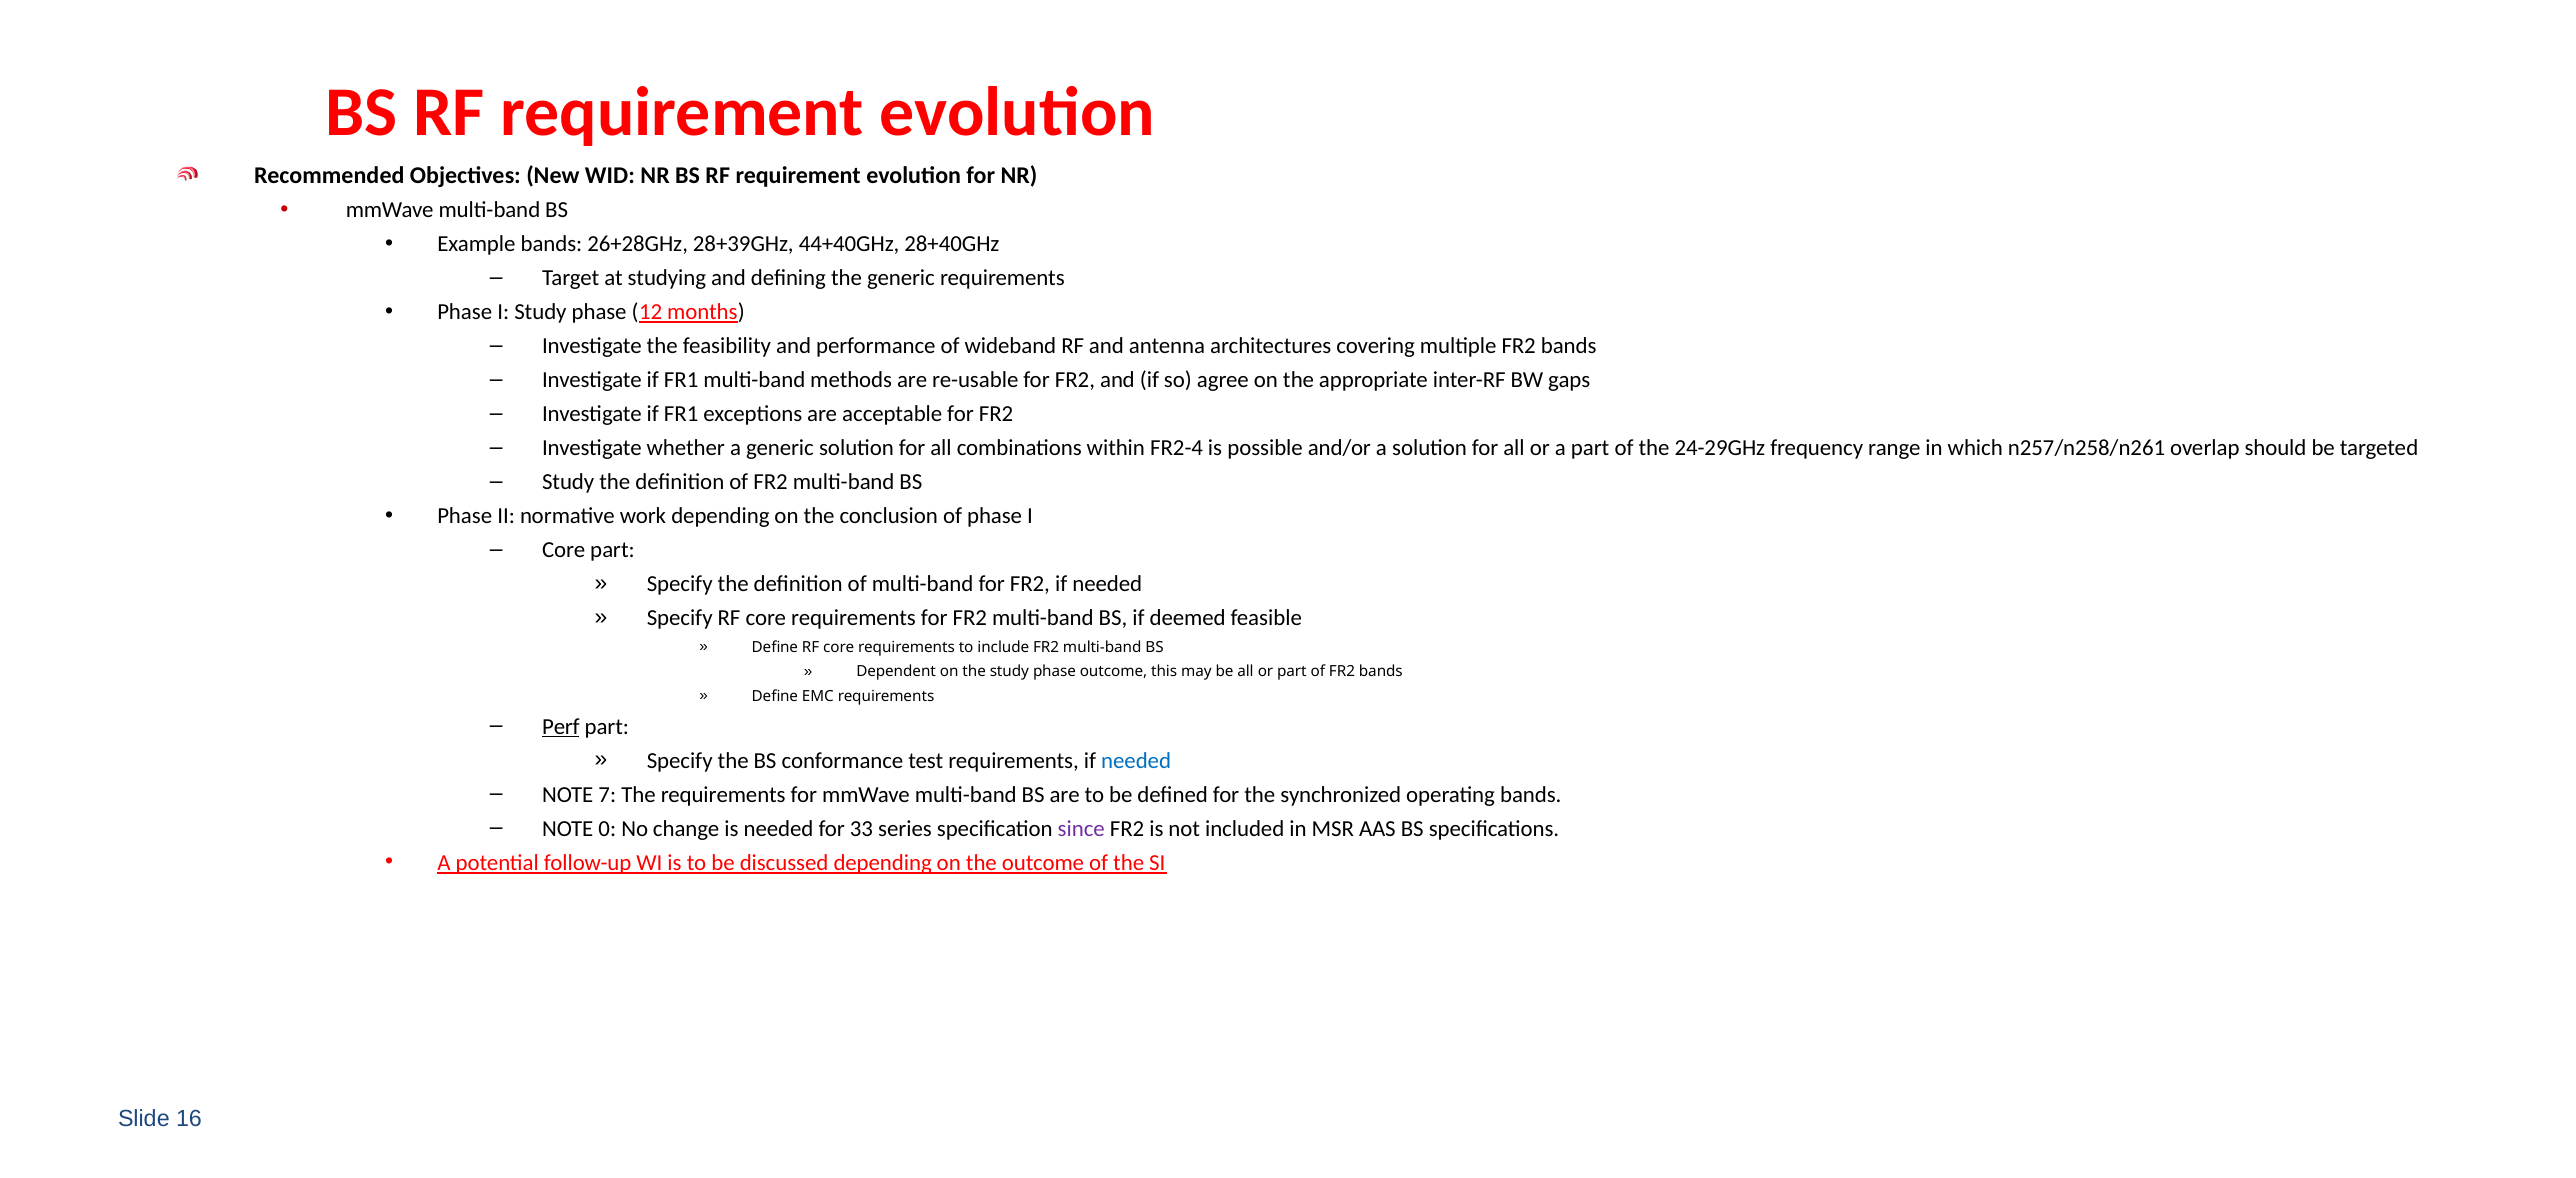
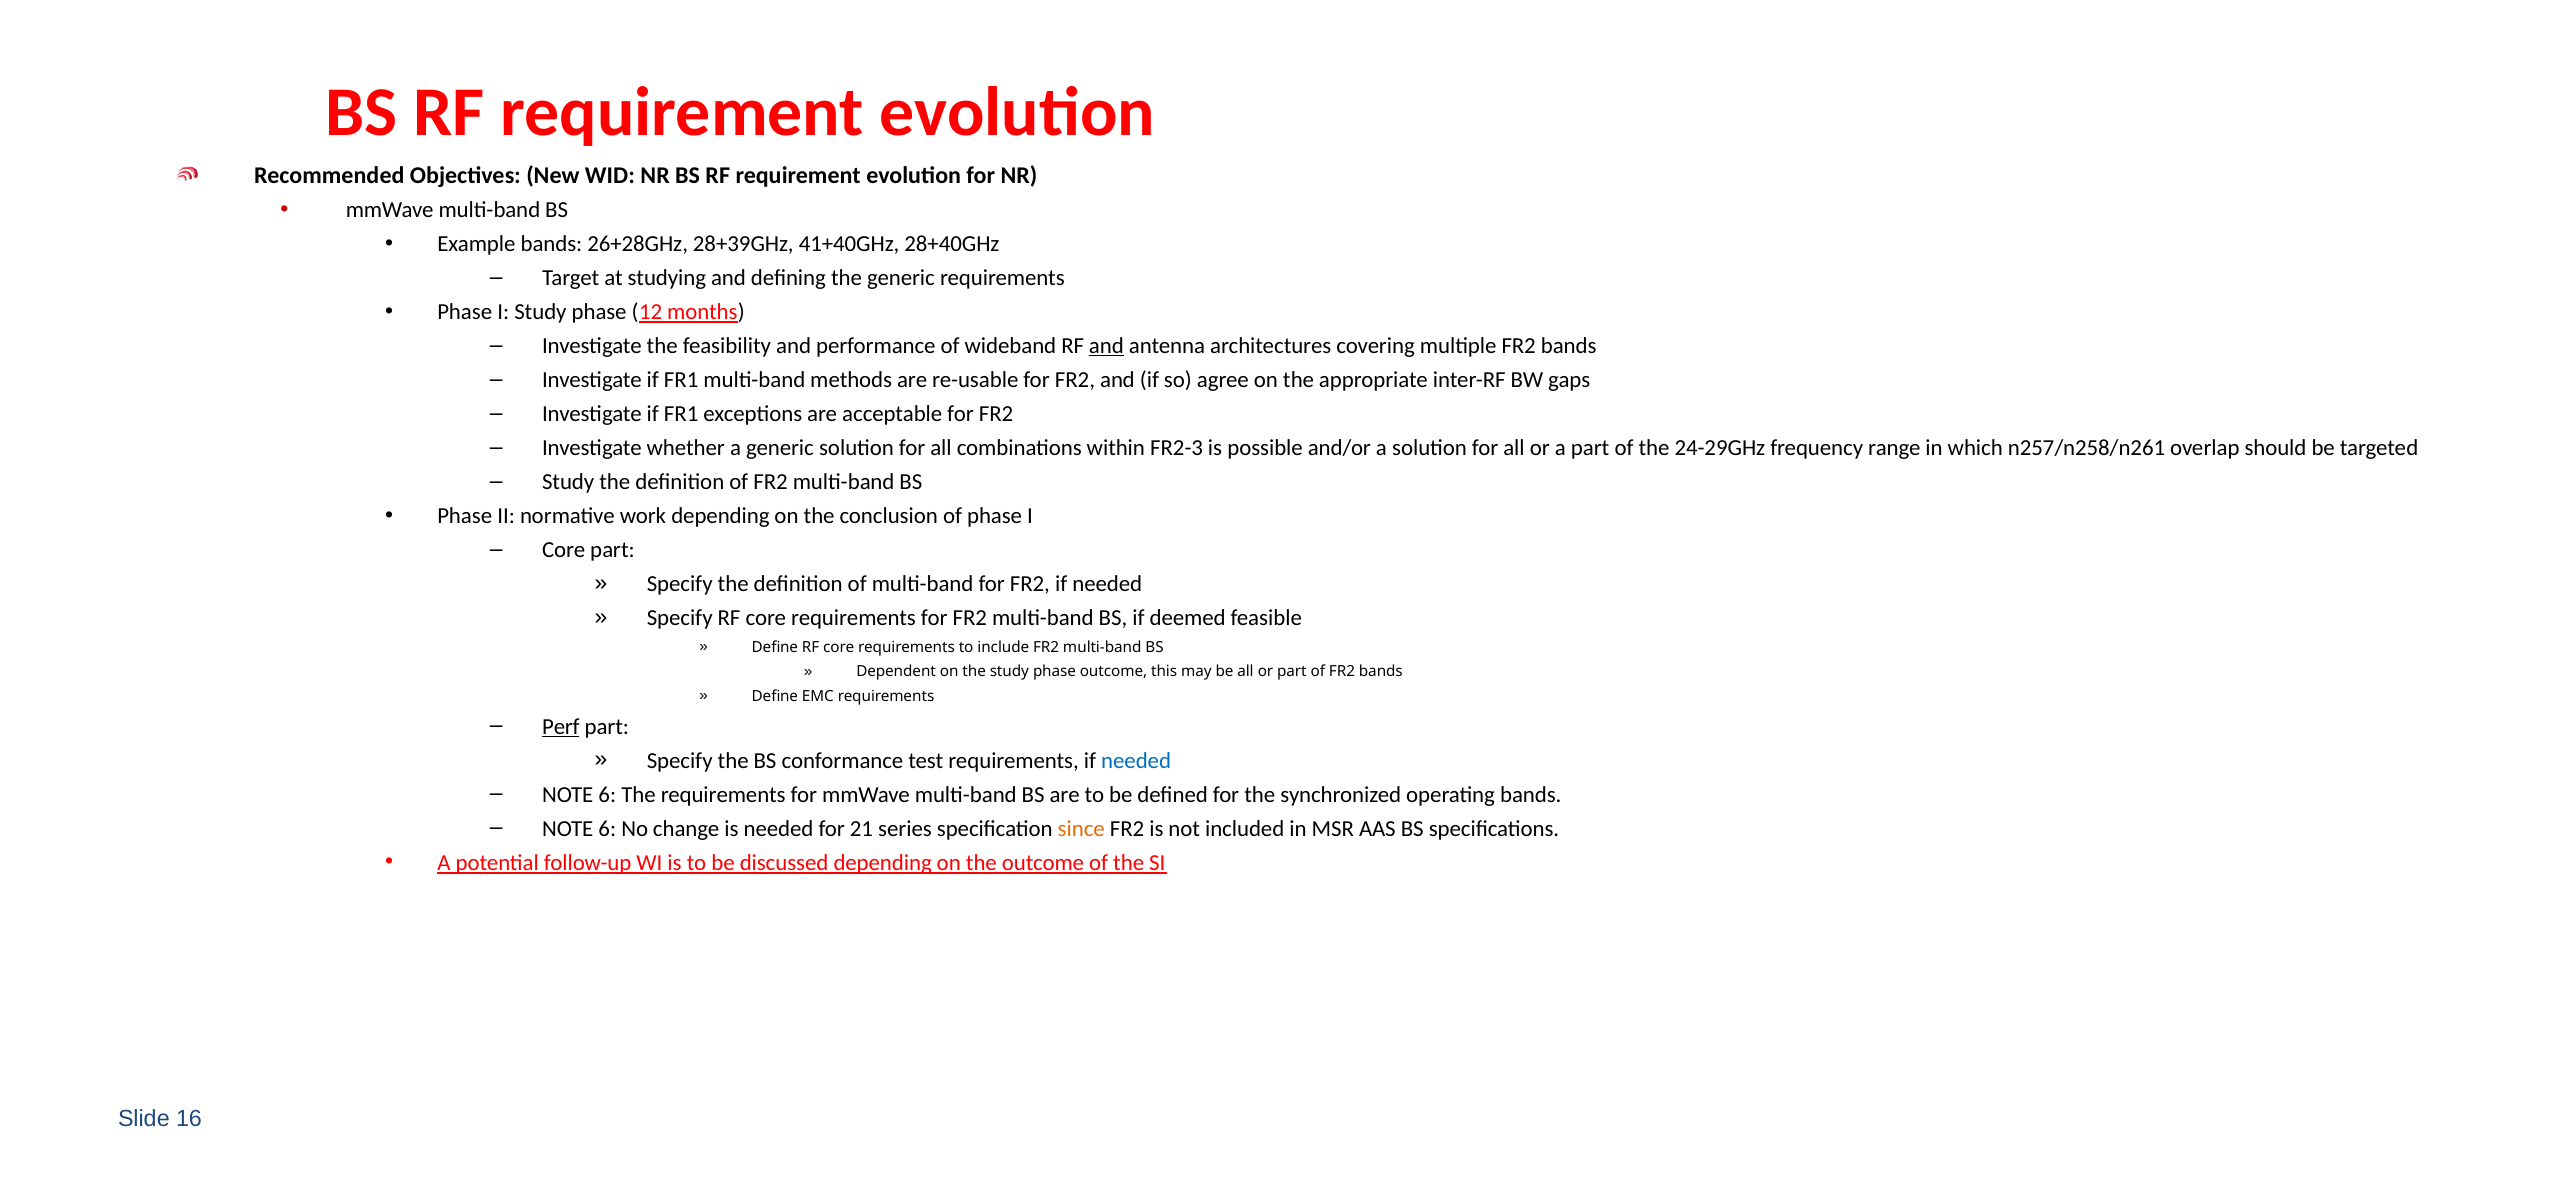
44+40GHz: 44+40GHz -> 41+40GHz
and at (1106, 346) underline: none -> present
FR2-4: FR2-4 -> FR2-3
7 at (607, 795): 7 -> 6
0 at (607, 829): 0 -> 6
33: 33 -> 21
since colour: purple -> orange
